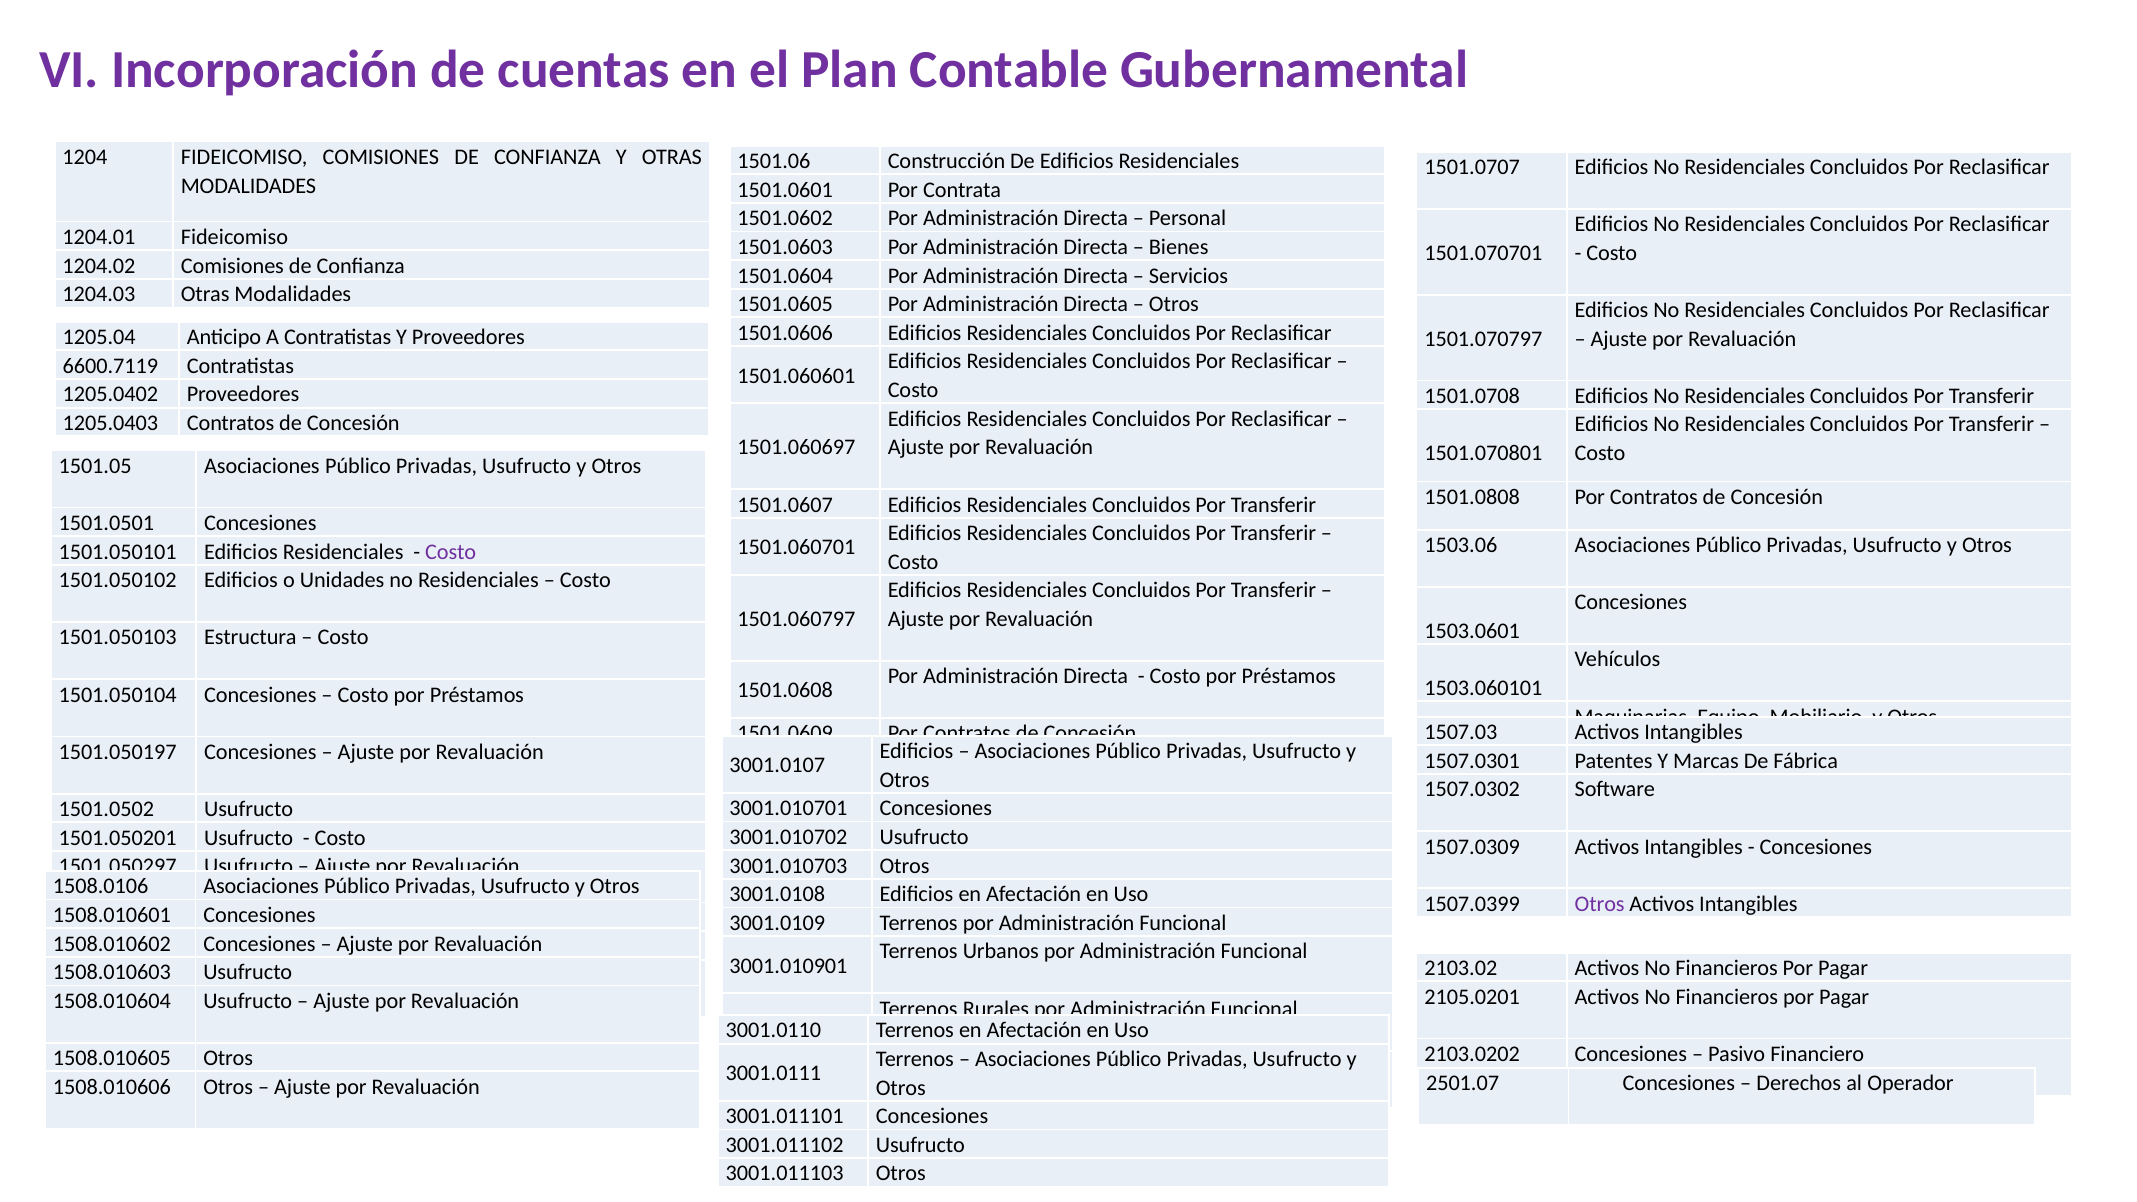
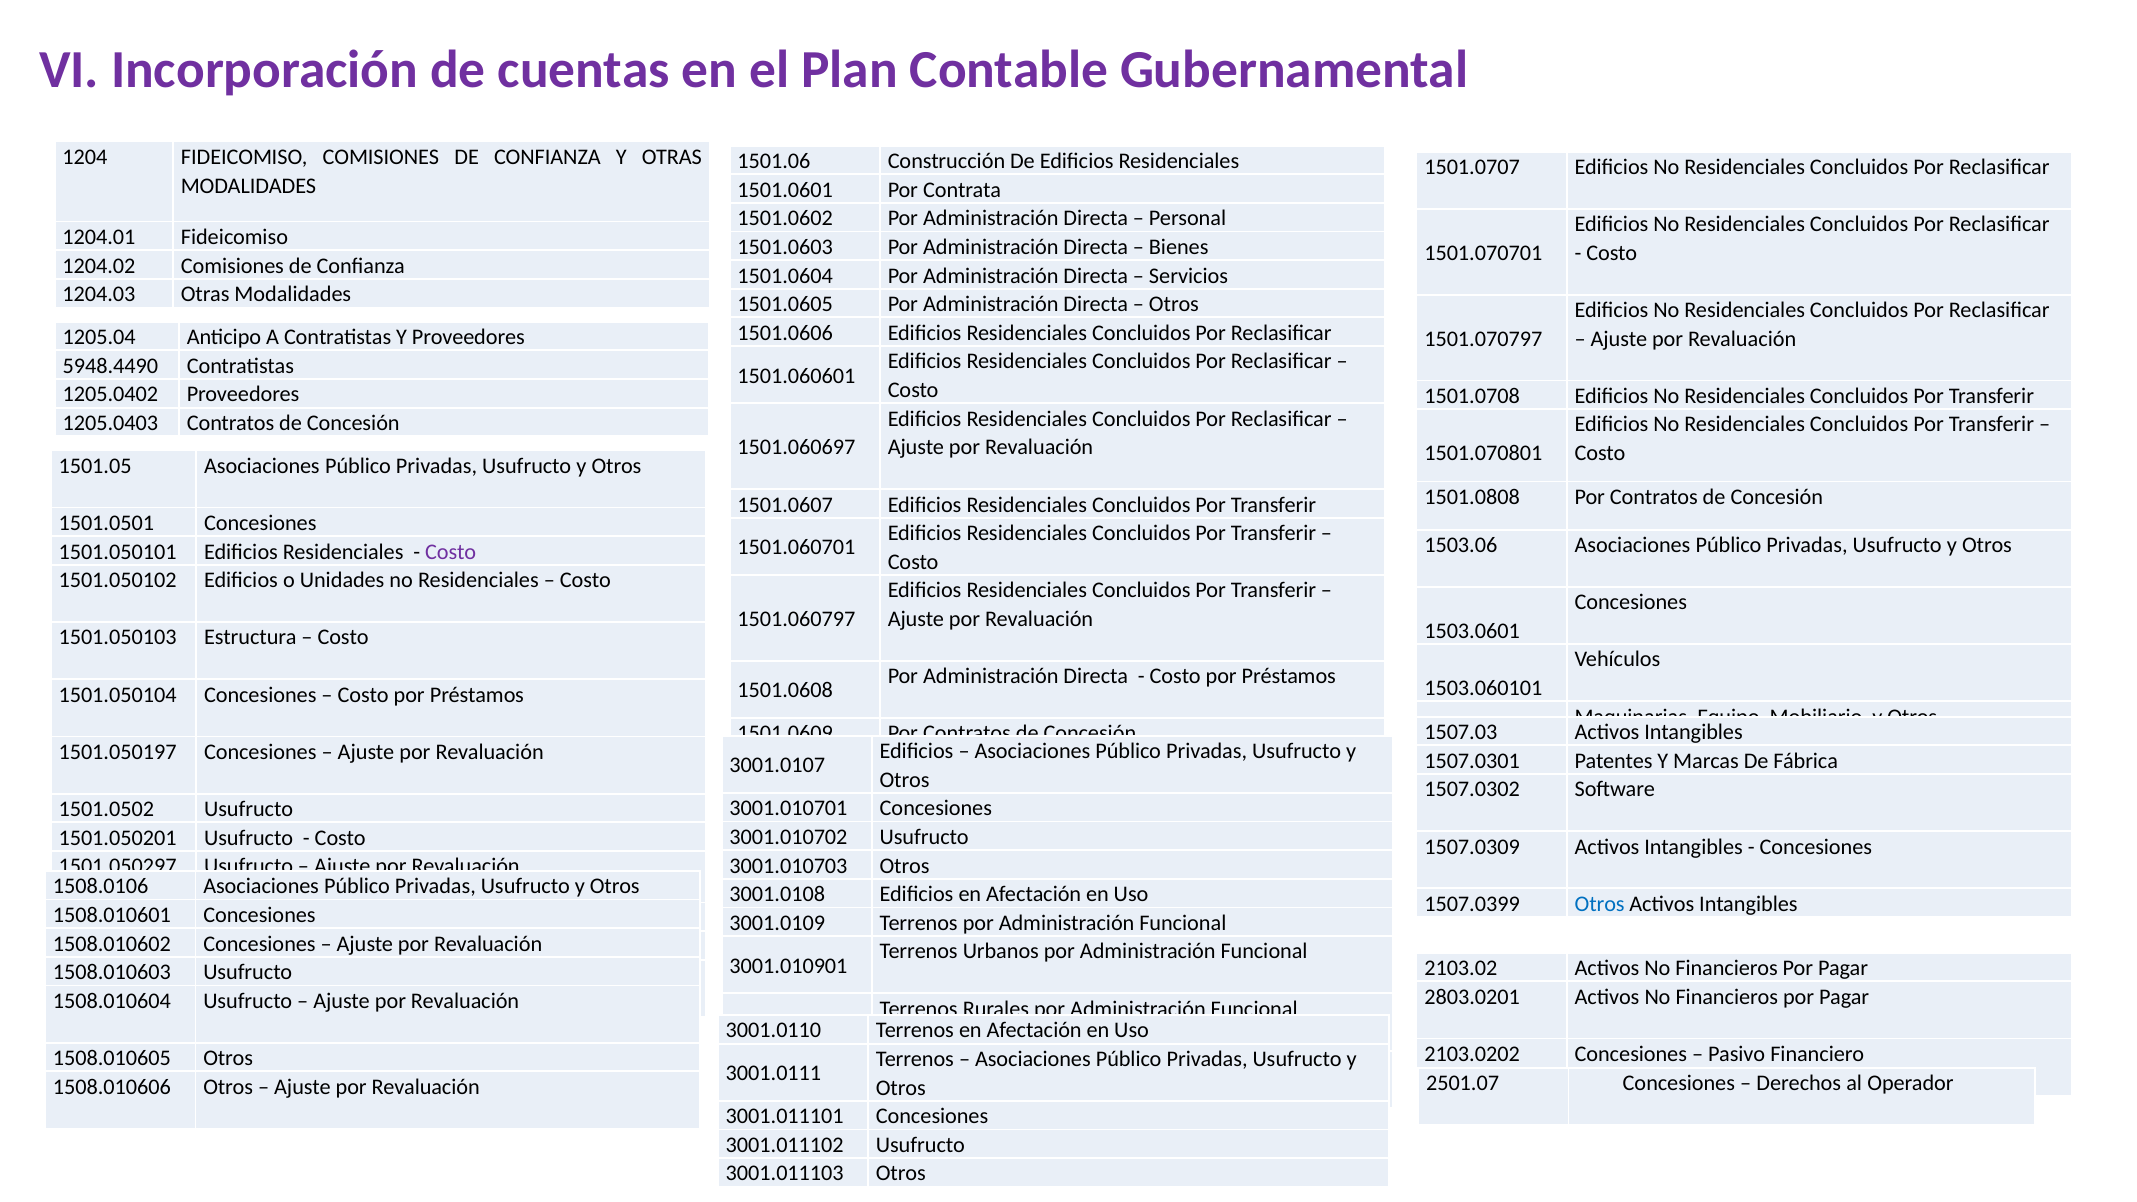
6600.7119: 6600.7119 -> 5948.4490
Otros at (1600, 904) colour: purple -> blue
2105.0201: 2105.0201 -> 2803.0201
